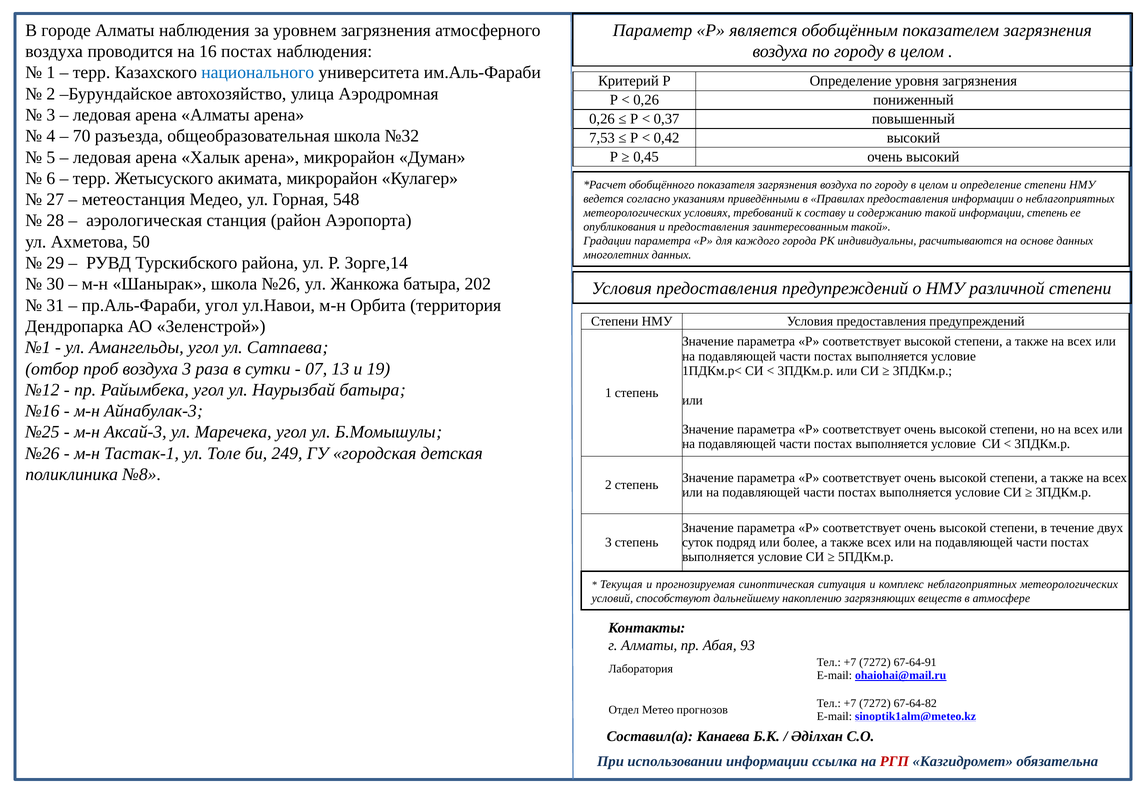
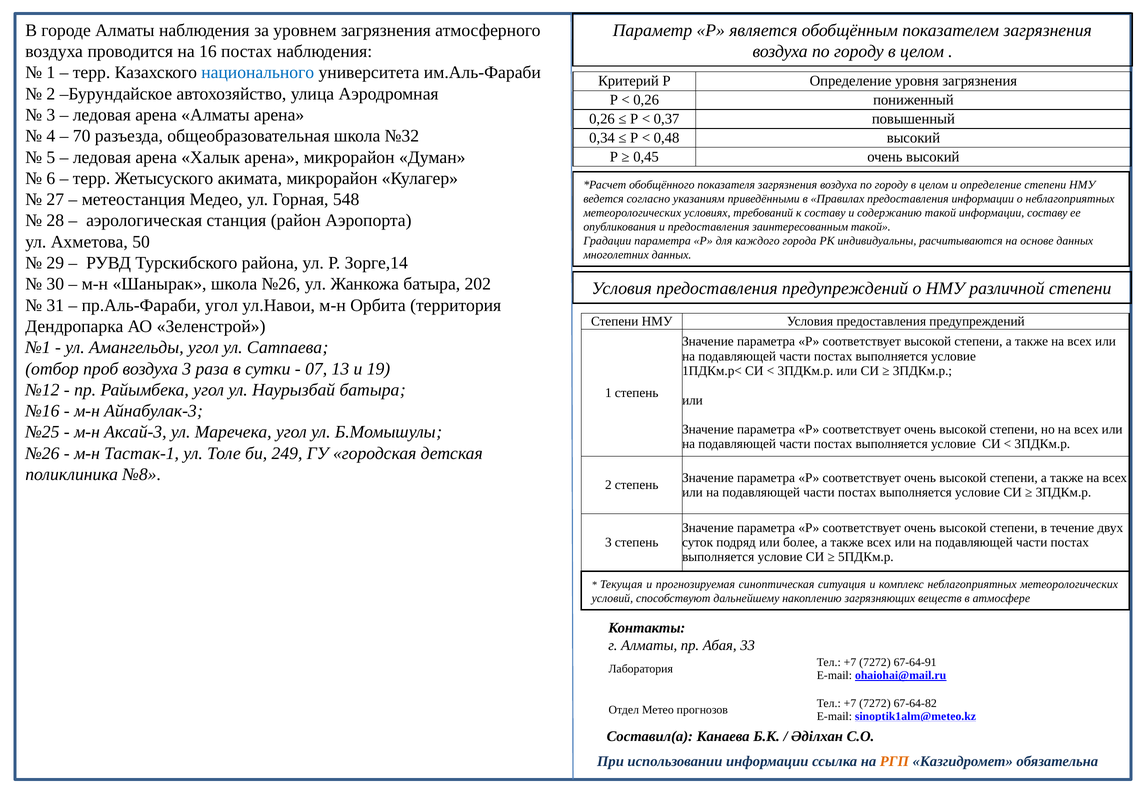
7,53: 7,53 -> 0,34
0,42: 0,42 -> 0,48
информации степень: степень -> составу
93: 93 -> 33
РГП colour: red -> orange
